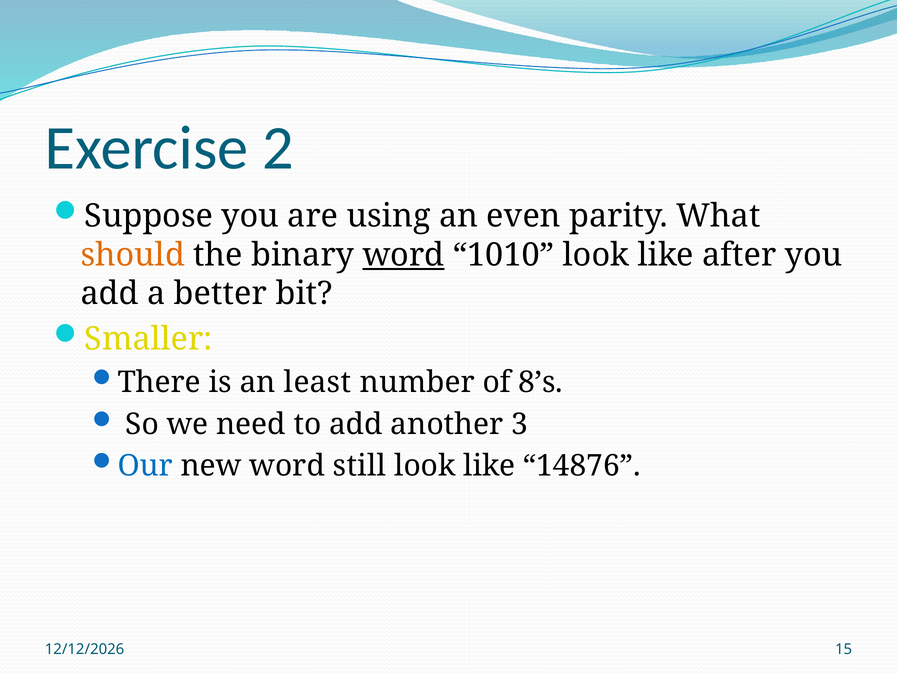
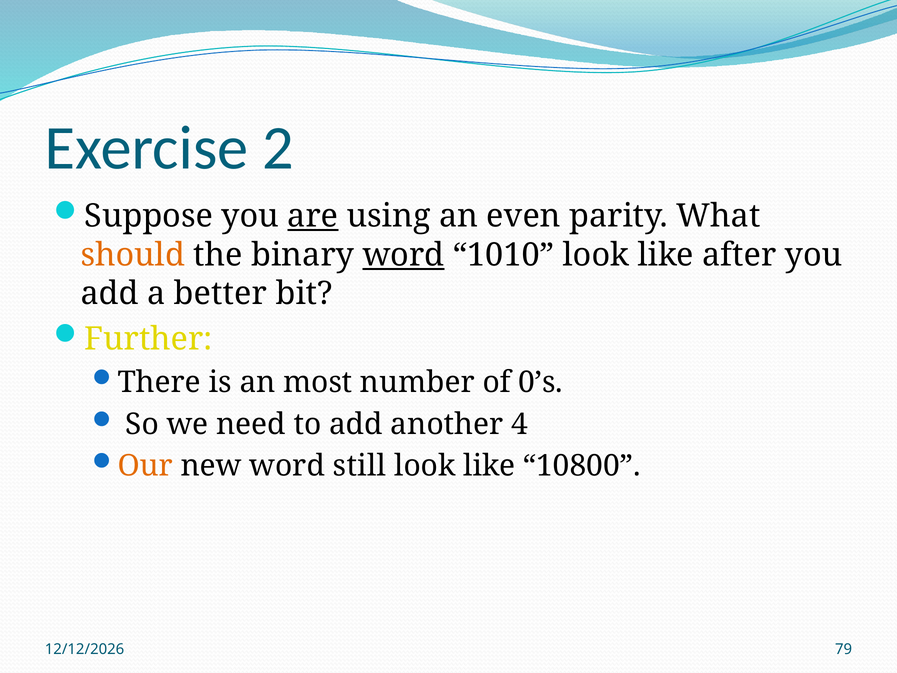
are underline: none -> present
Smaller: Smaller -> Further
least: least -> most
8’s: 8’s -> 0’s
3: 3 -> 4
Our colour: blue -> orange
14876: 14876 -> 10800
15: 15 -> 79
